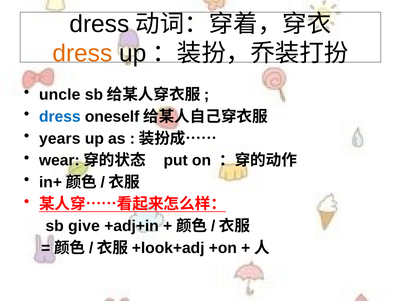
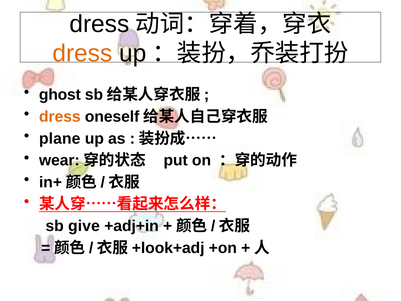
uncle: uncle -> ghost
dress at (60, 117) colour: blue -> orange
years: years -> plane
